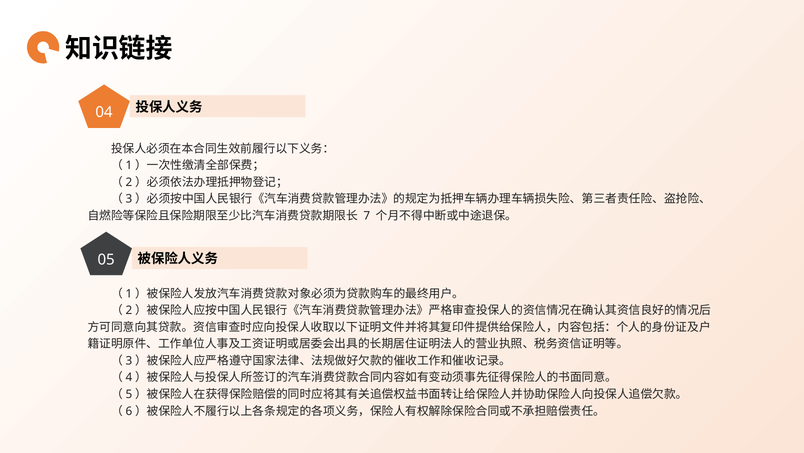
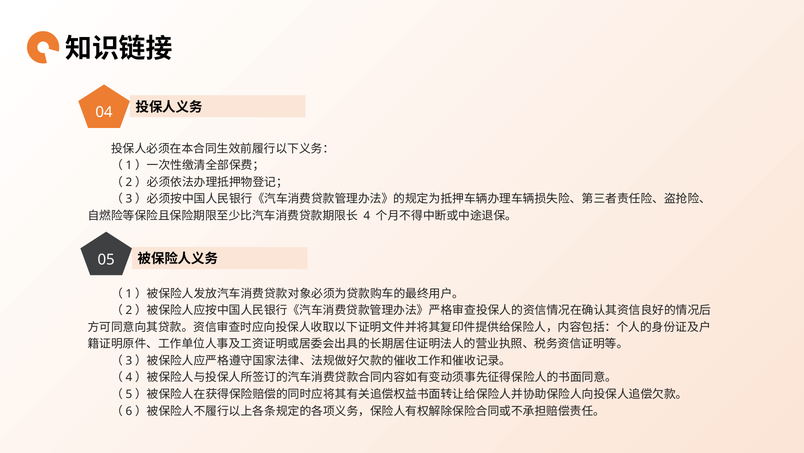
7: 7 -> 4
